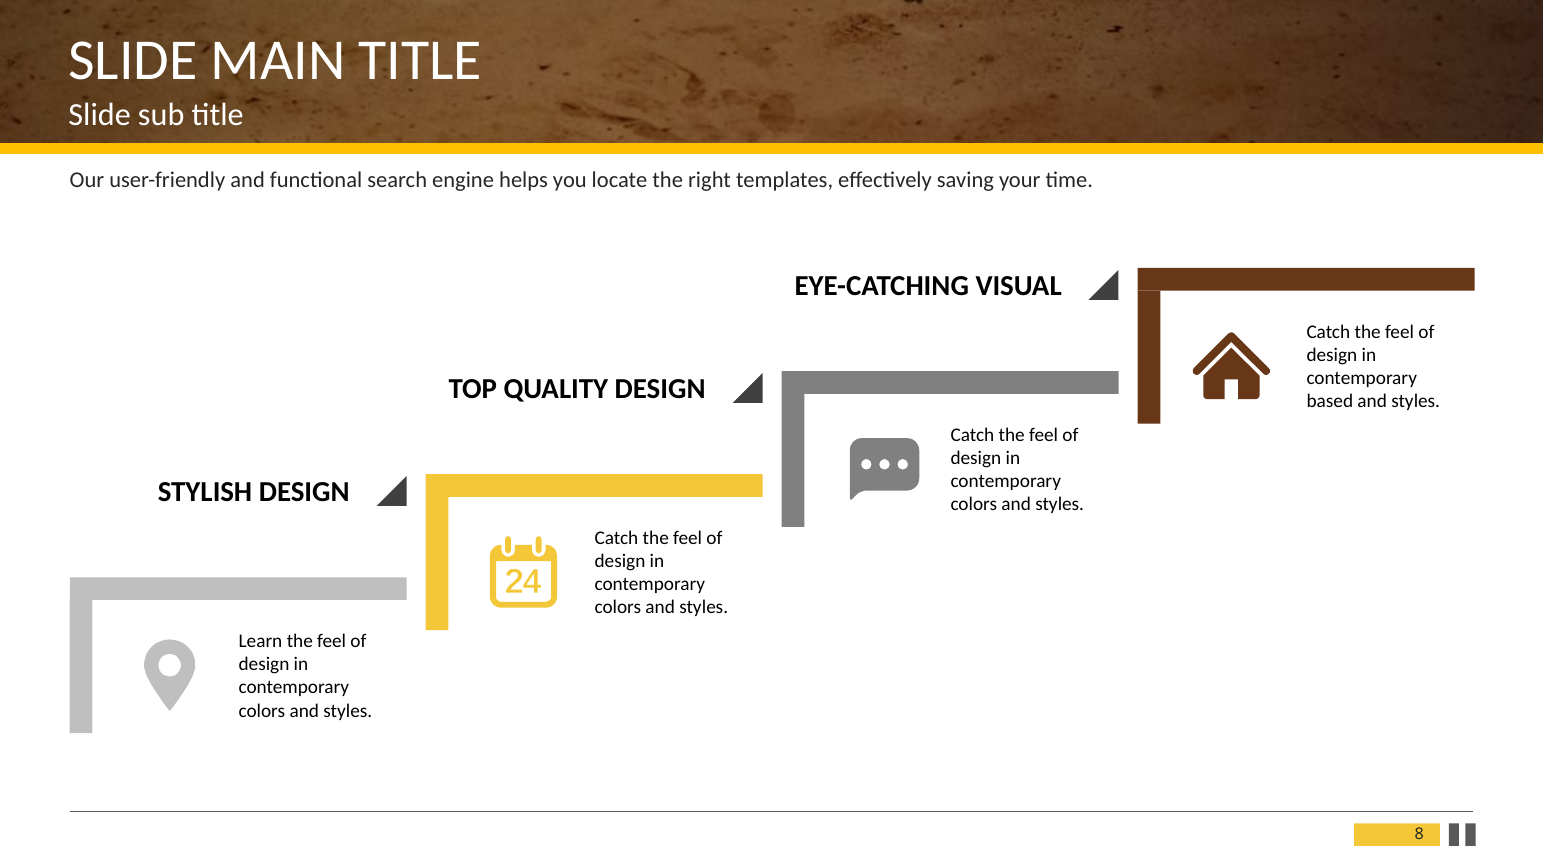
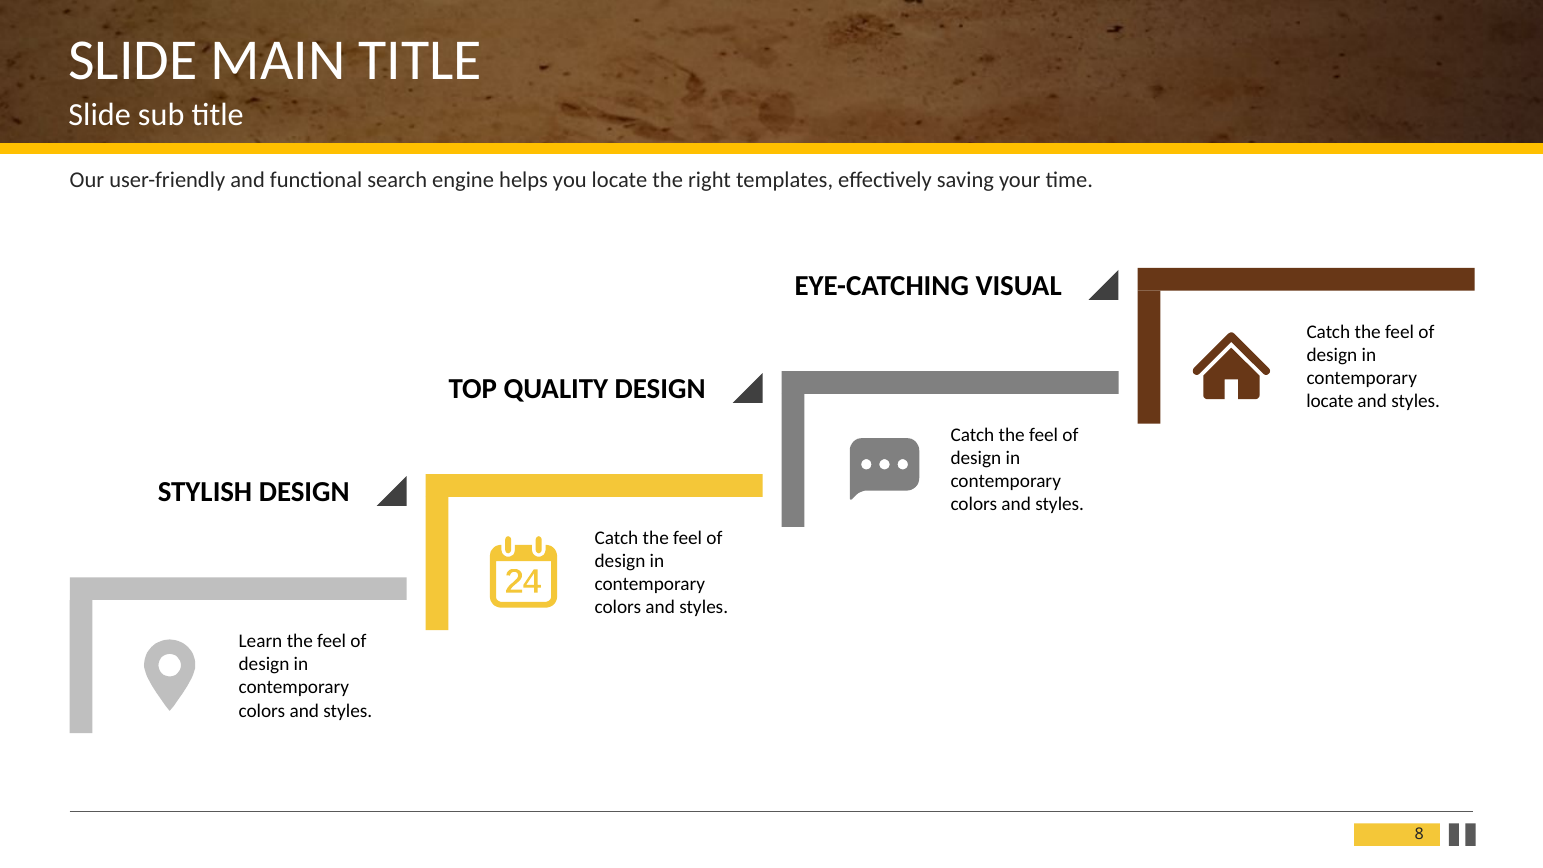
based at (1330, 401): based -> locate
